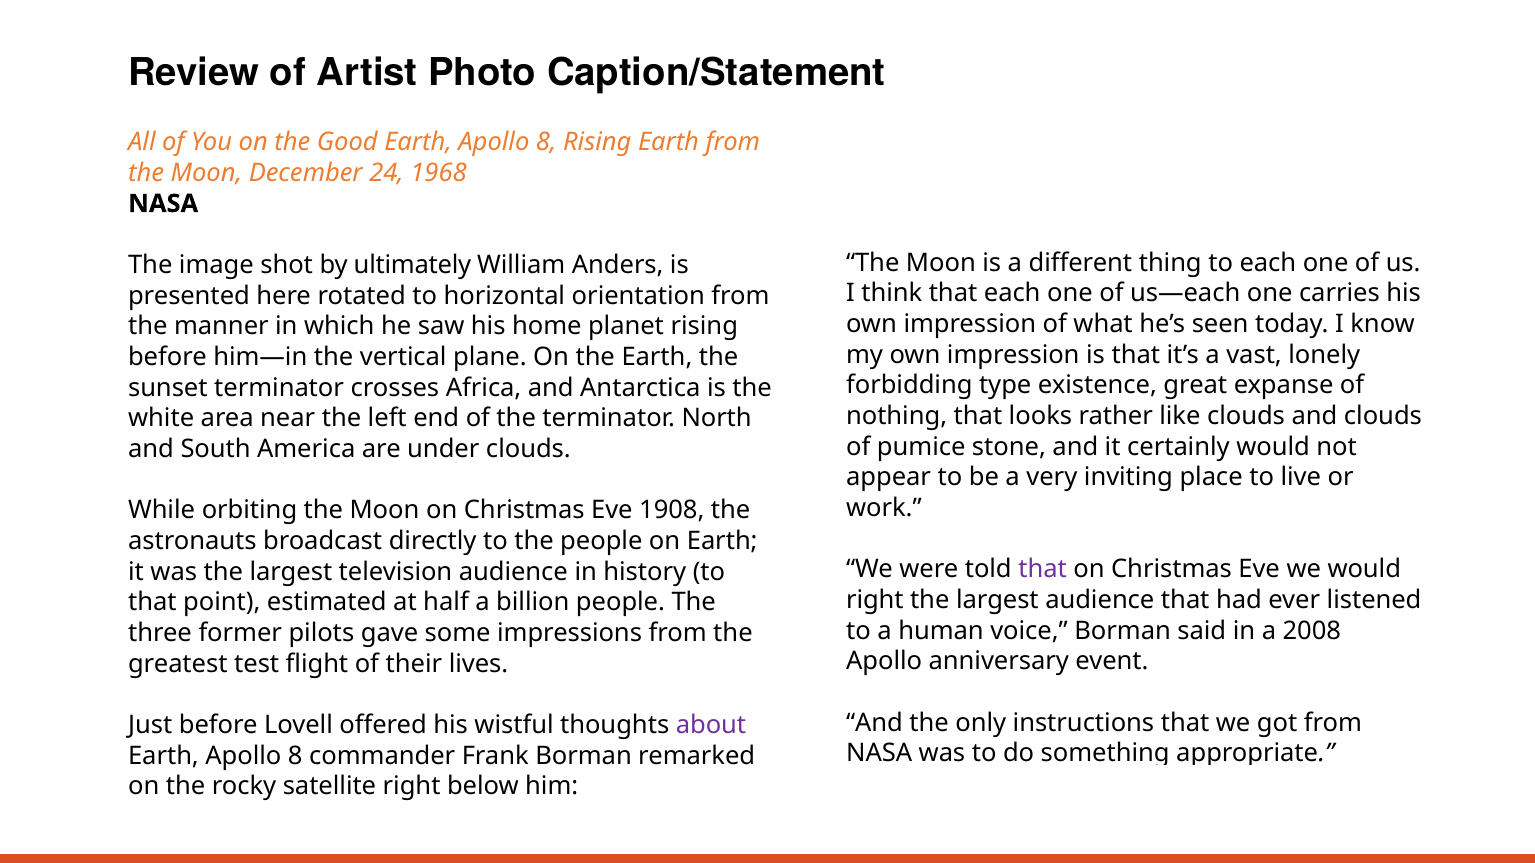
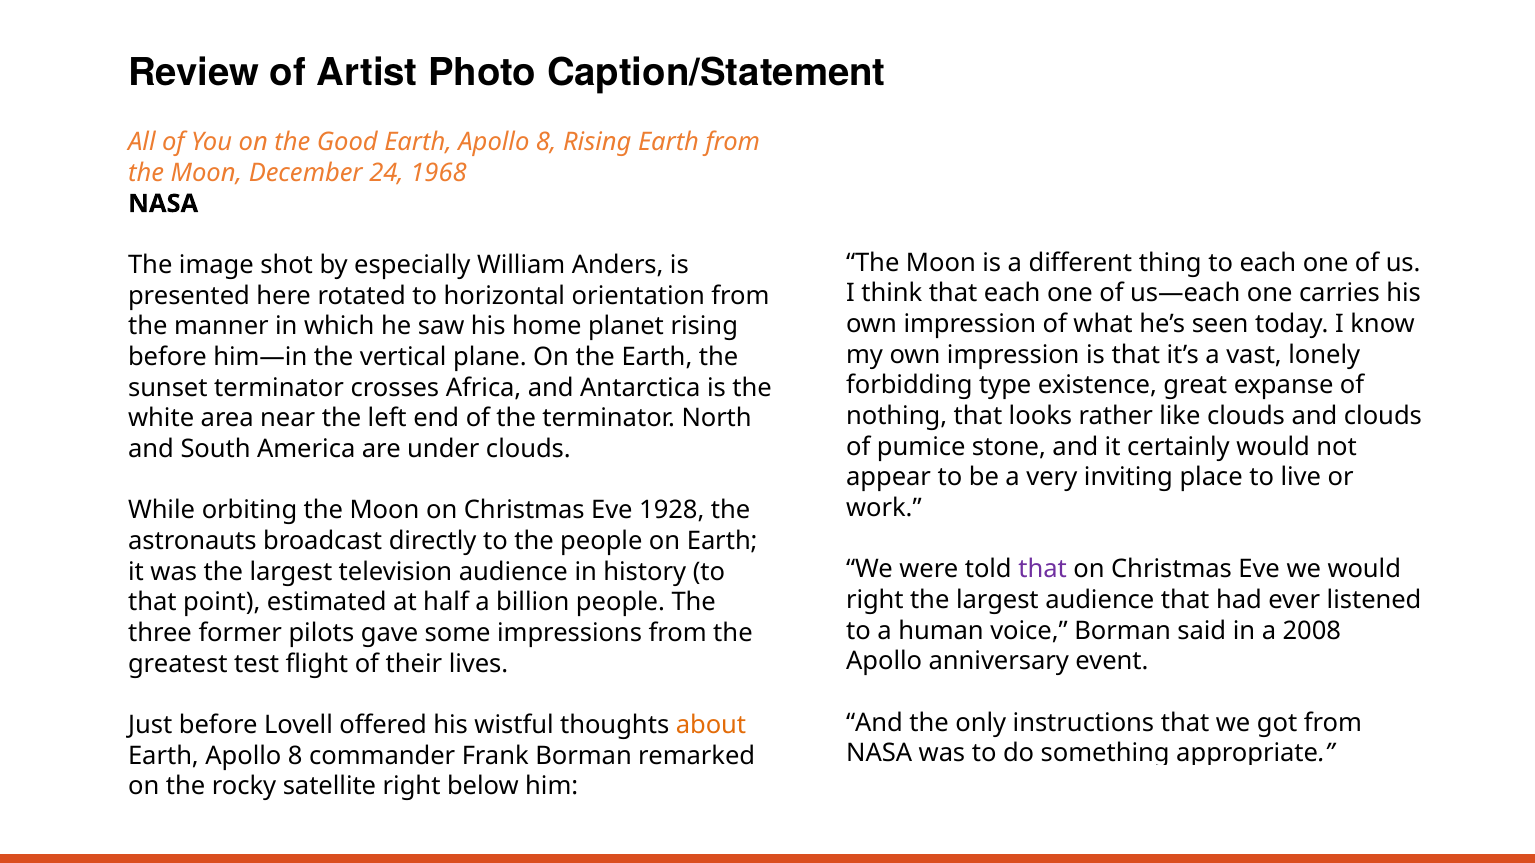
ultimately: ultimately -> especially
1908: 1908 -> 1928
about colour: purple -> orange
